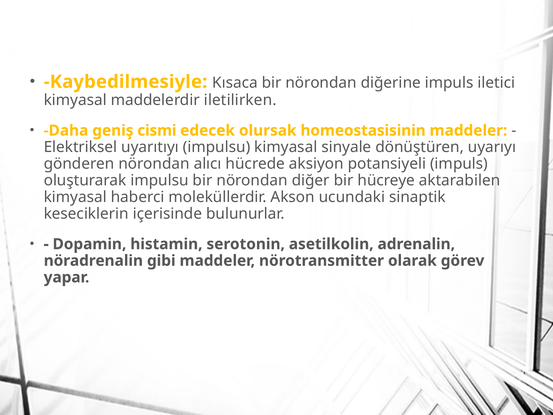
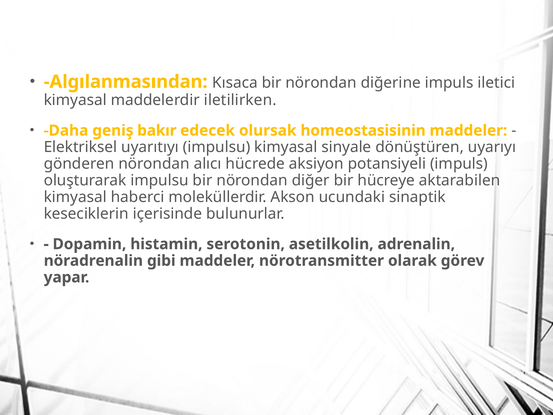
Kaybedilmesiyle: Kaybedilmesiyle -> Algılanmasından
cismi: cismi -> bakır
